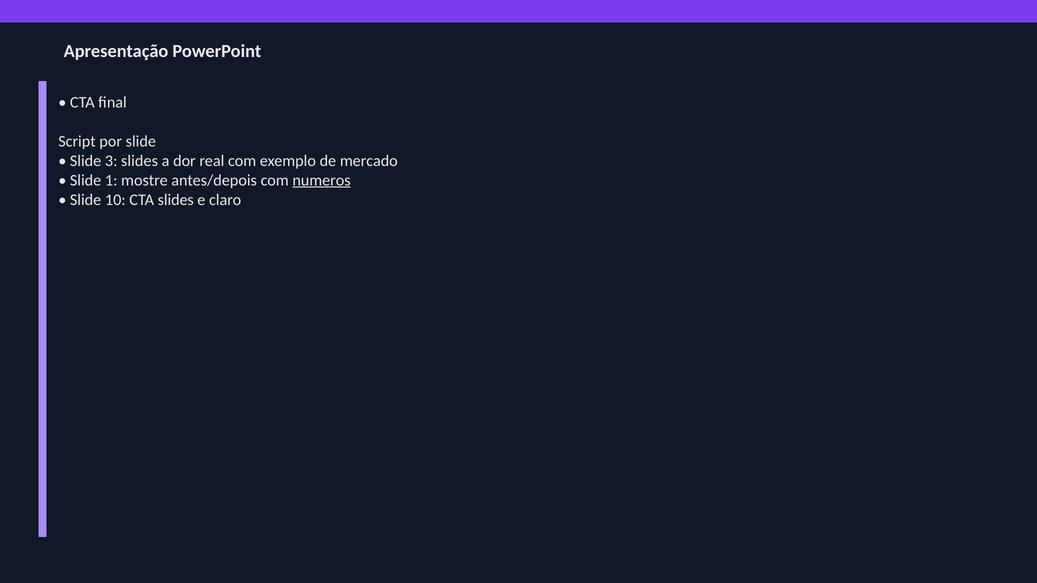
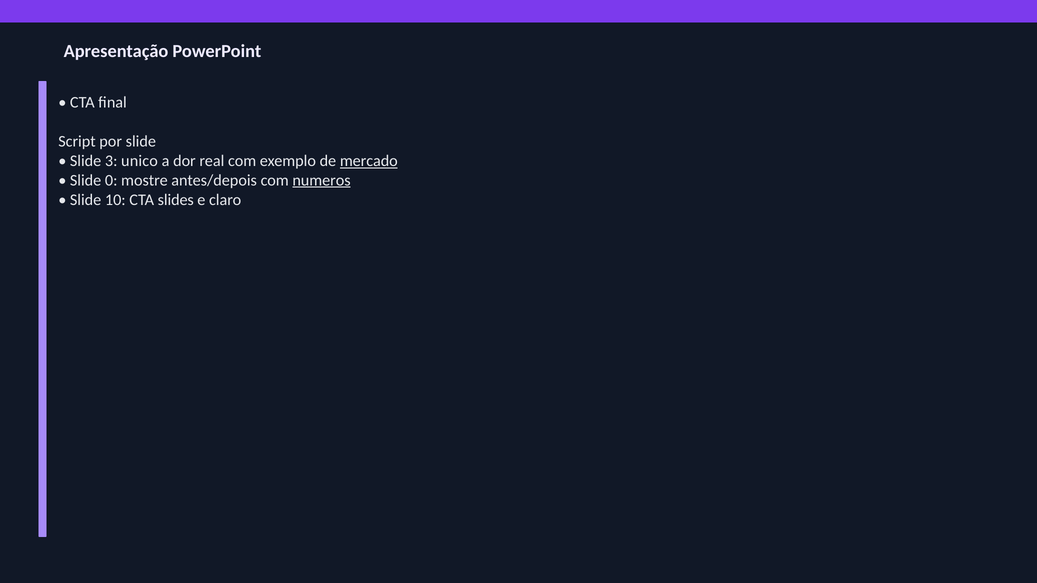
3 slides: slides -> unico
mercado underline: none -> present
1: 1 -> 0
